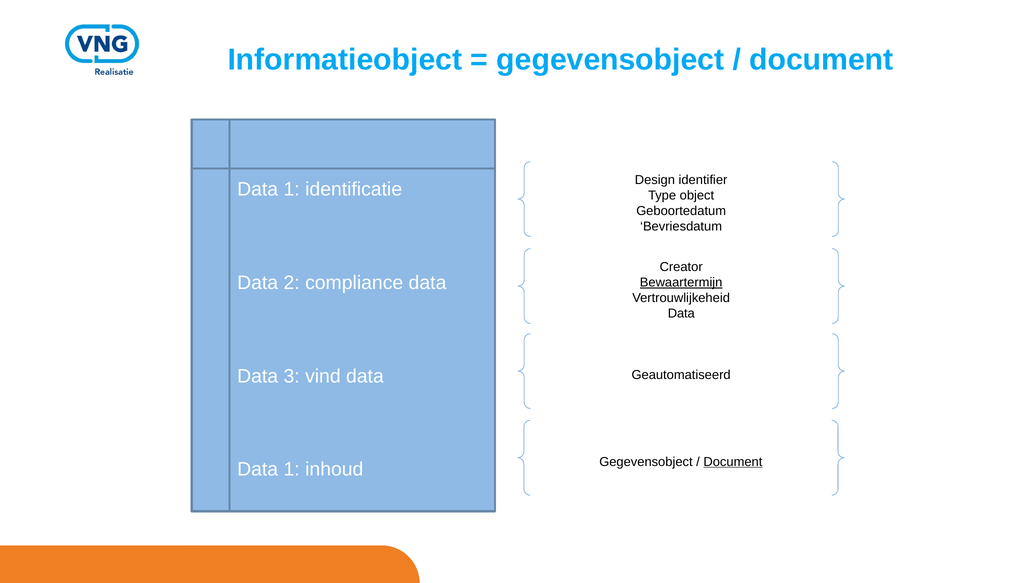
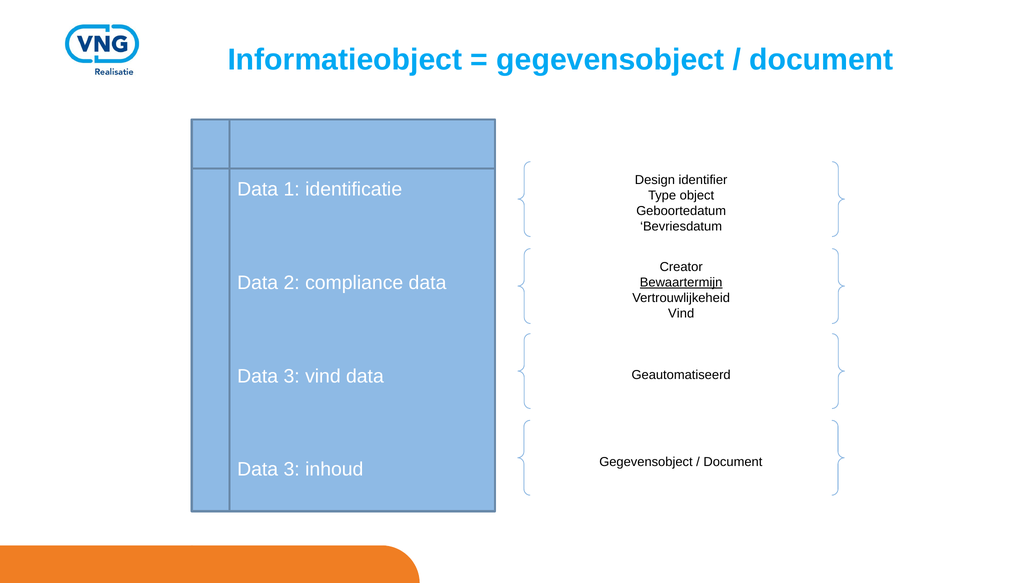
Data at (681, 313): Data -> Vind
Document at (733, 462) underline: present -> none
1 at (292, 469): 1 -> 3
